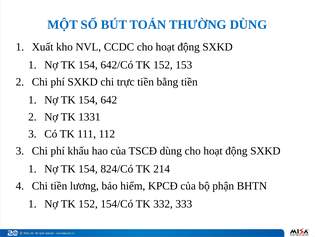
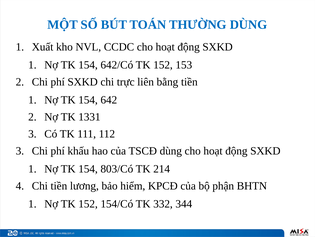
trực tiền: tiền -> liên
824/Có: 824/Có -> 803/Có
333: 333 -> 344
